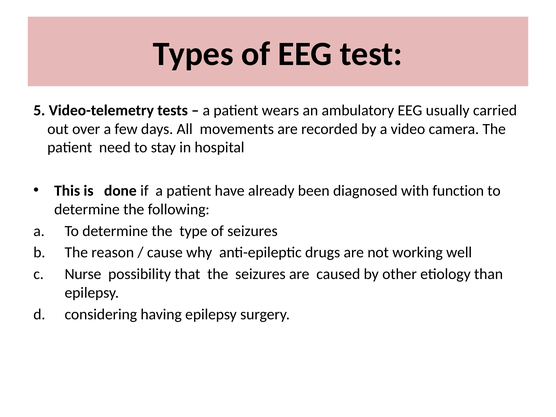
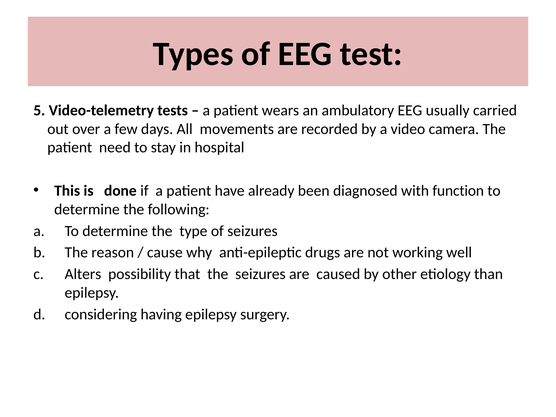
Nurse: Nurse -> Alters
